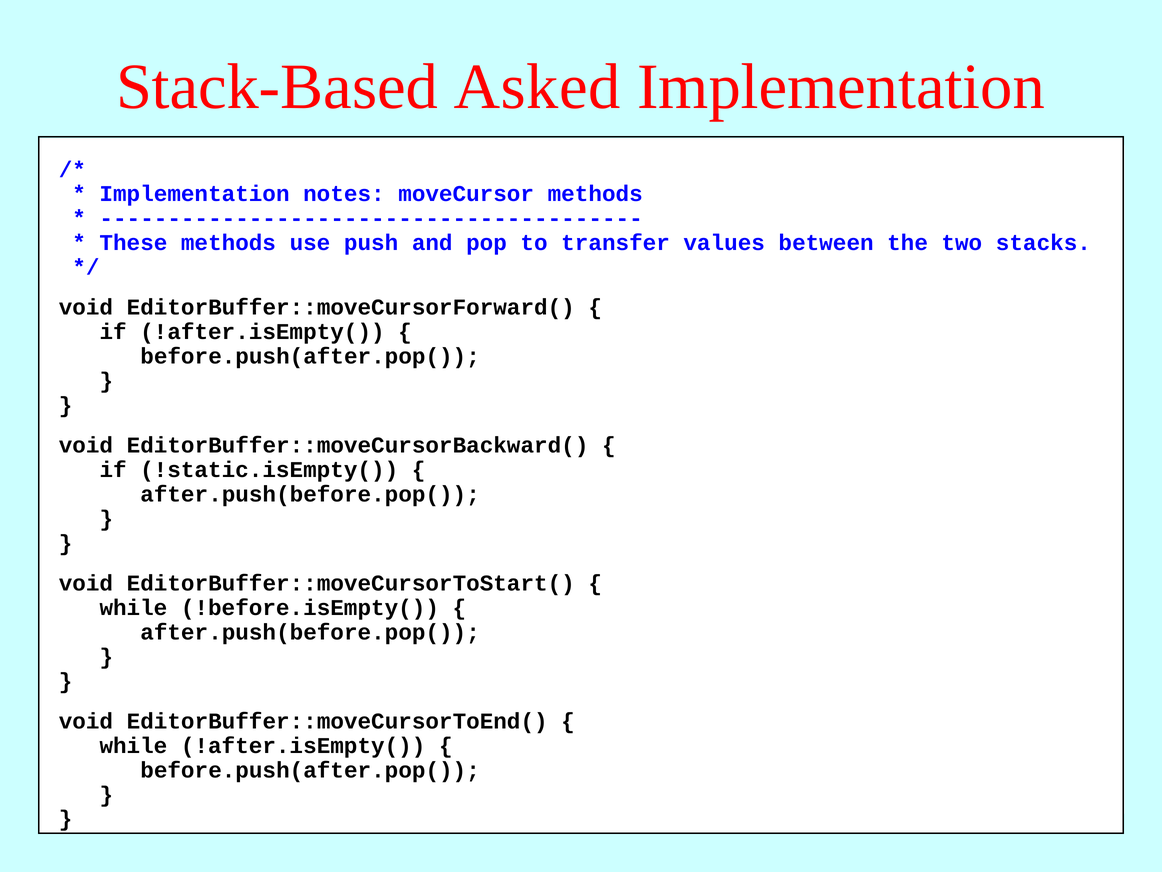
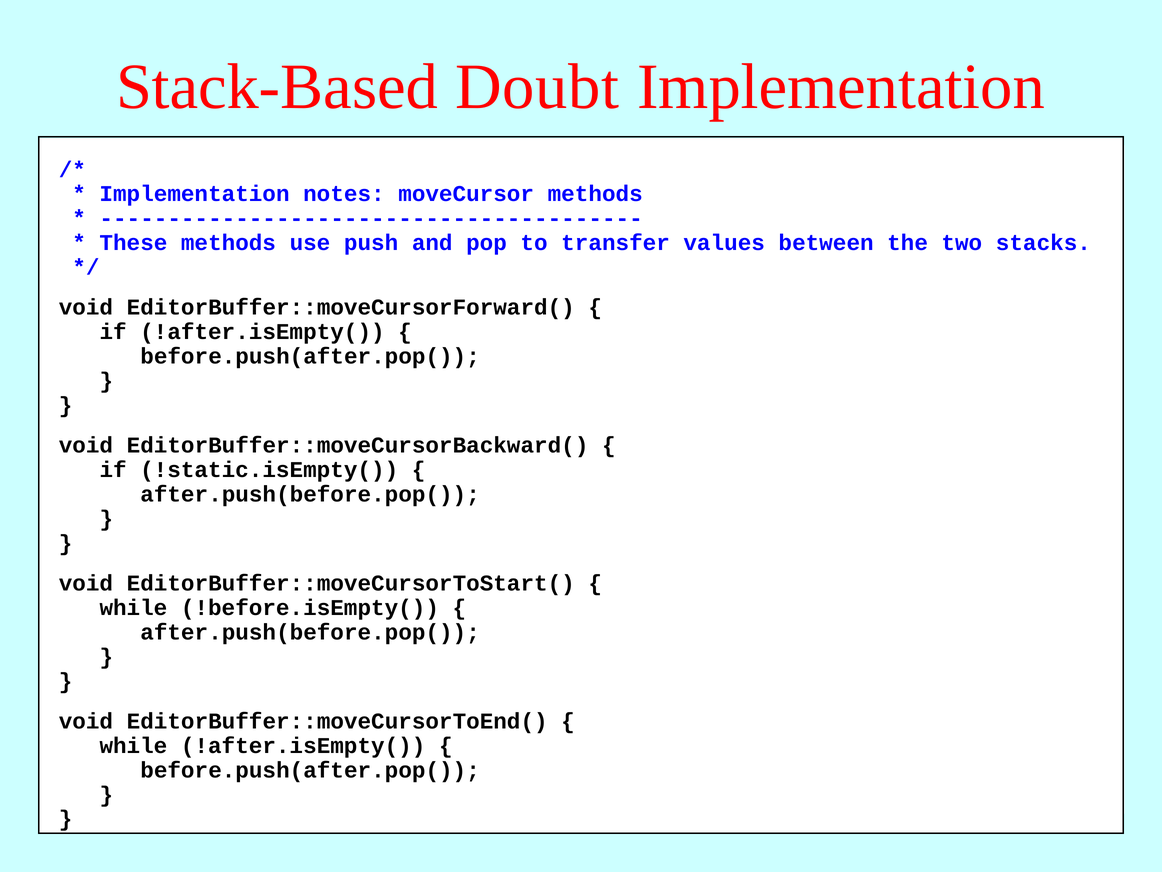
Asked: Asked -> Doubt
